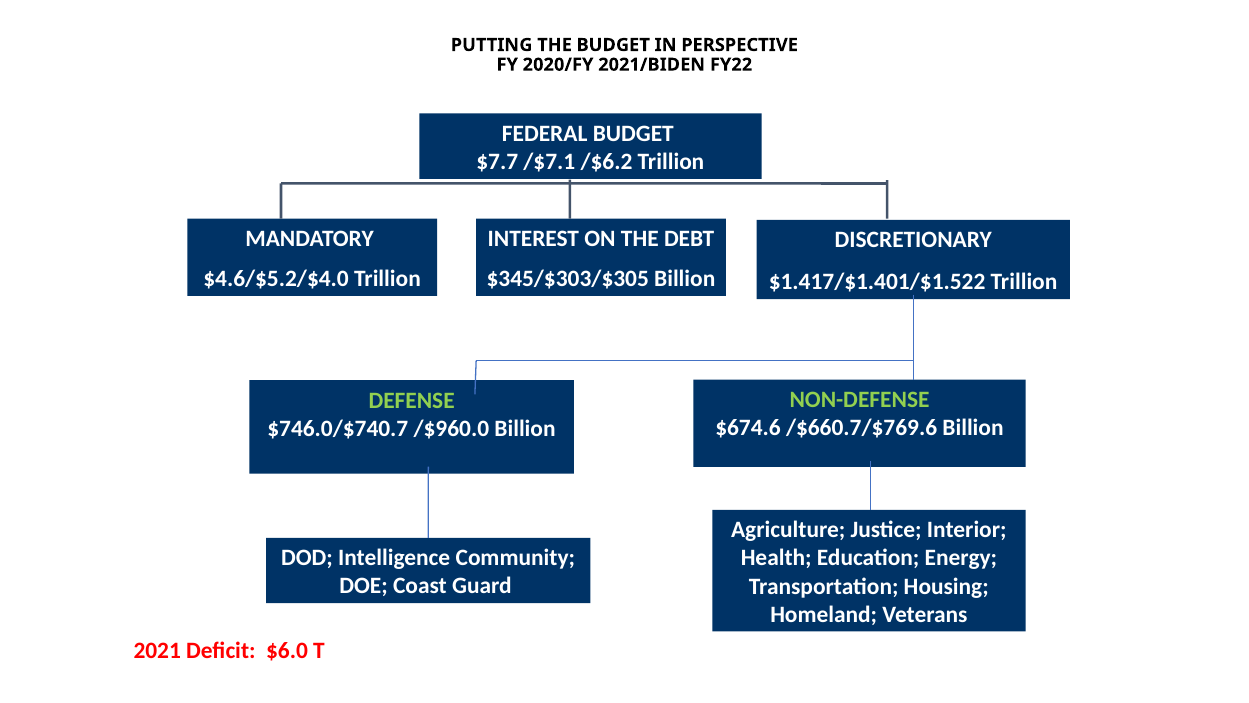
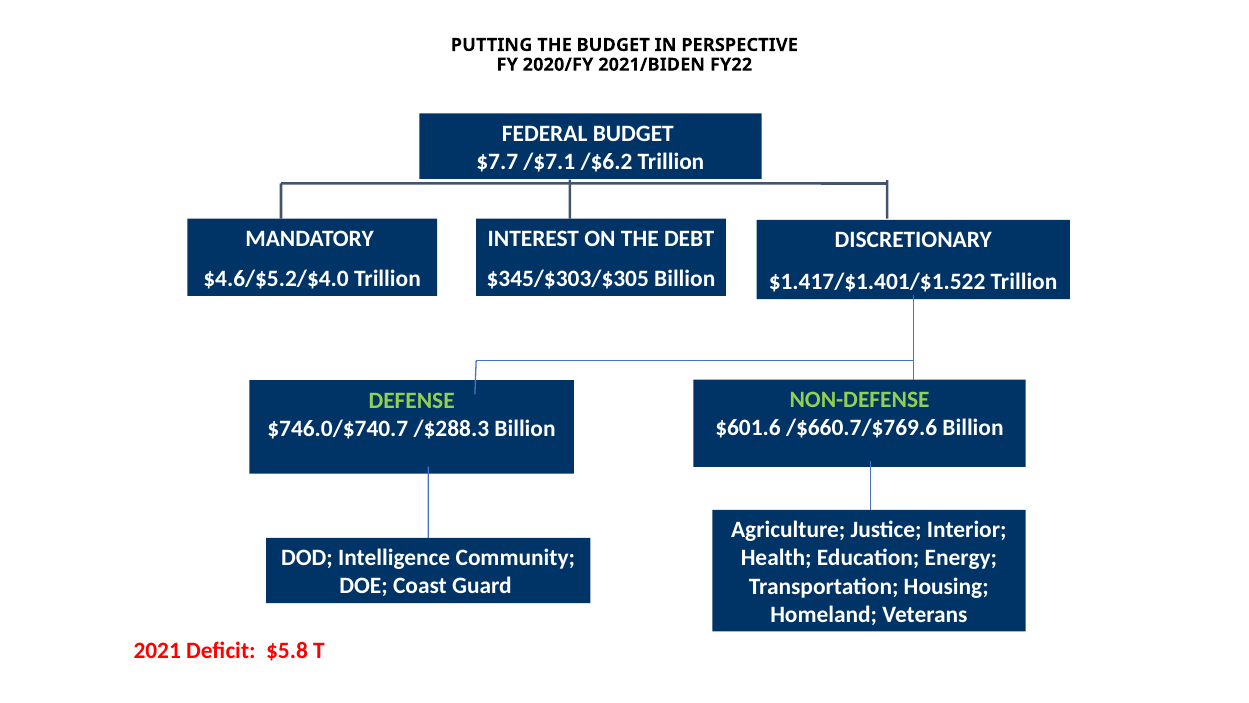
$674.6: $674.6 -> $601.6
/$960.0: /$960.0 -> /$288.3
$6.0: $6.0 -> $5.8
